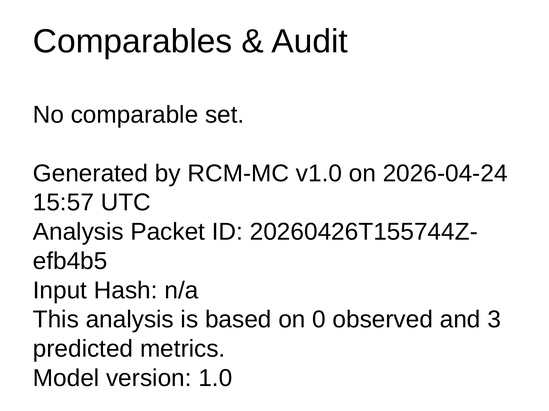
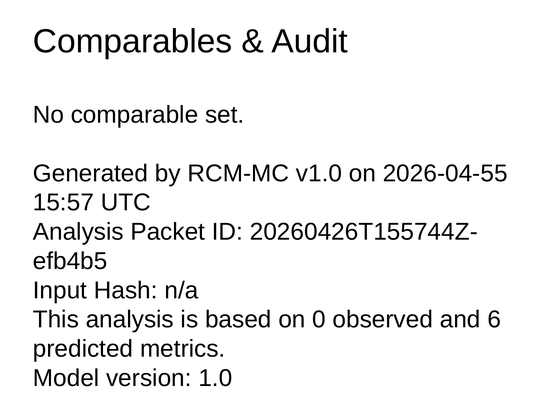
2026-04-24: 2026-04-24 -> 2026-04-55
3: 3 -> 6
